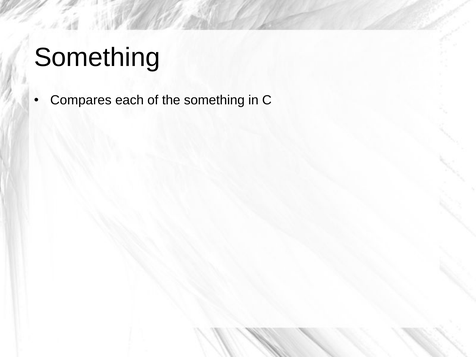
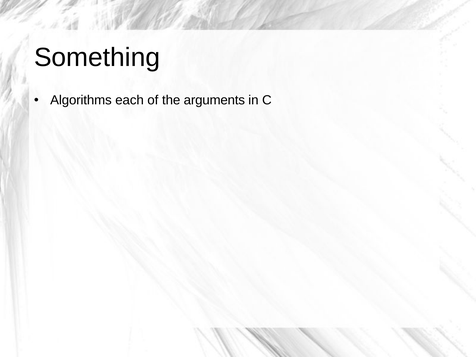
Compares: Compares -> Algorithms
the something: something -> arguments
